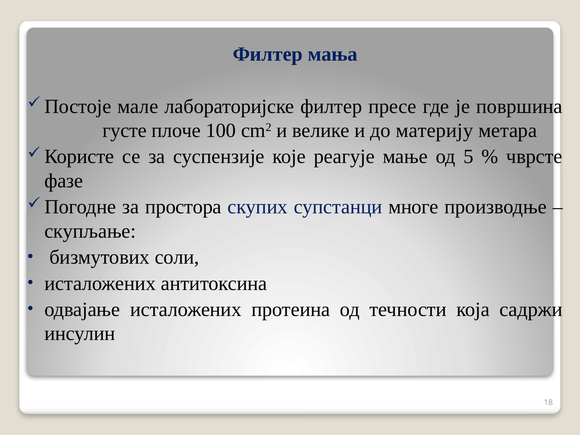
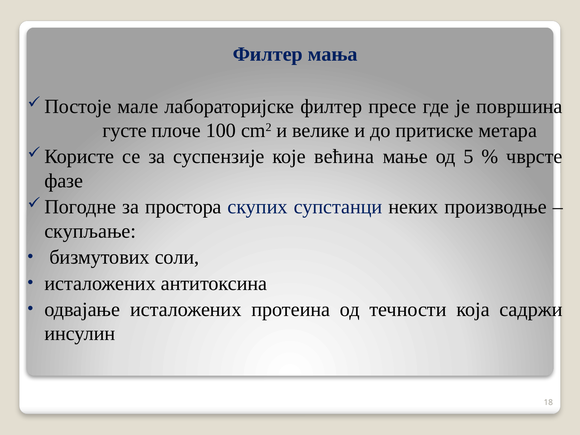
материју: материју -> притиске
реагује: реагује -> већина
многе: многе -> неких
